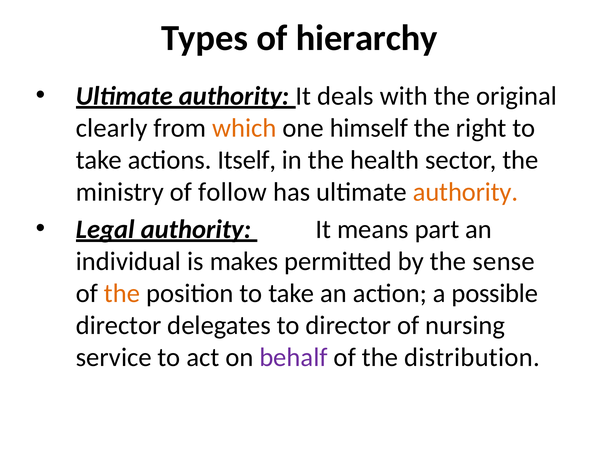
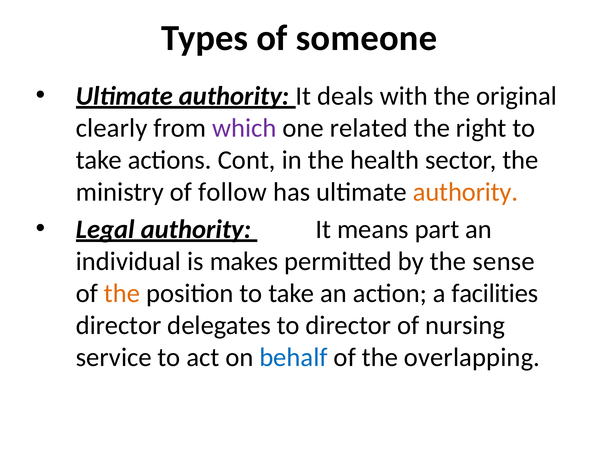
hierarchy: hierarchy -> someone
which colour: orange -> purple
himself: himself -> related
Itself: Itself -> Cont
possible: possible -> facilities
behalf colour: purple -> blue
distribution: distribution -> overlapping
